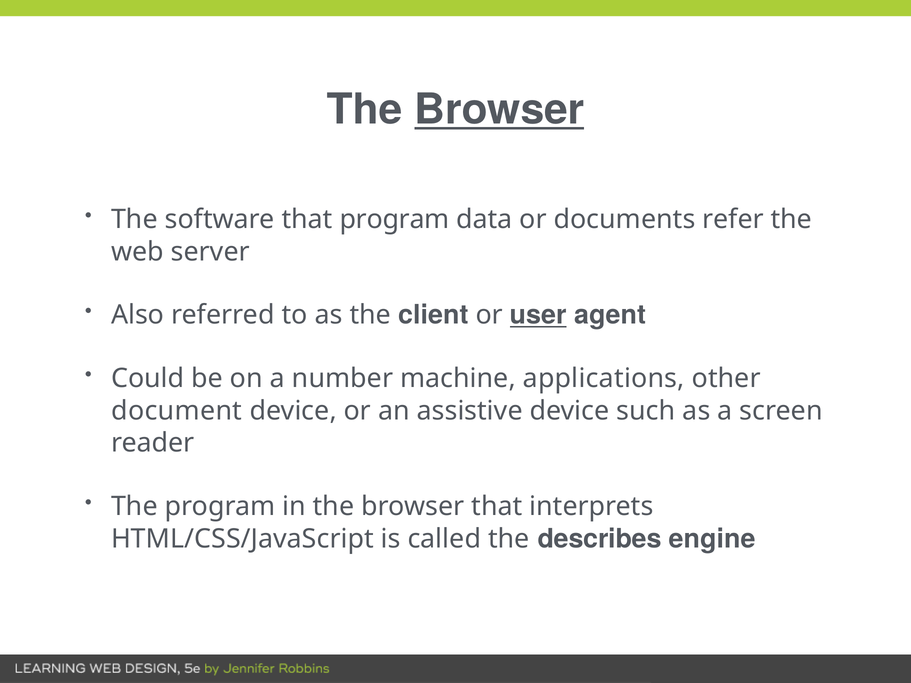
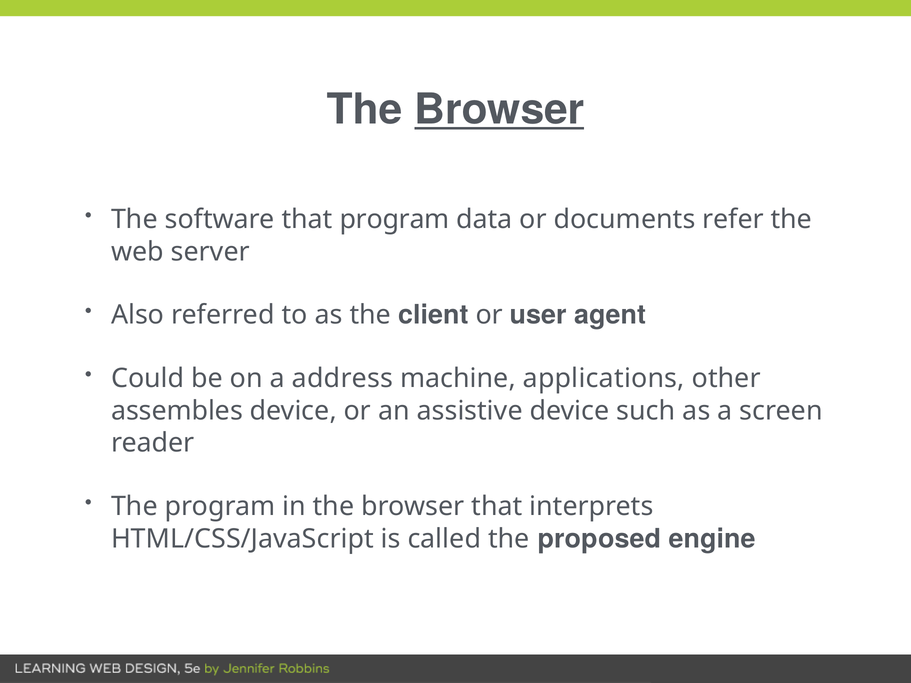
user underline: present -> none
number: number -> address
document: document -> assembles
describes: describes -> proposed
